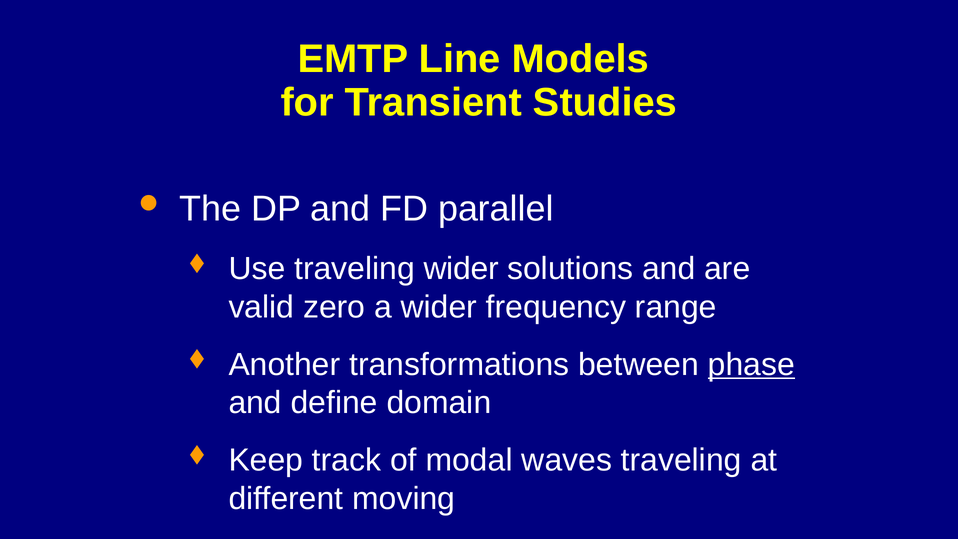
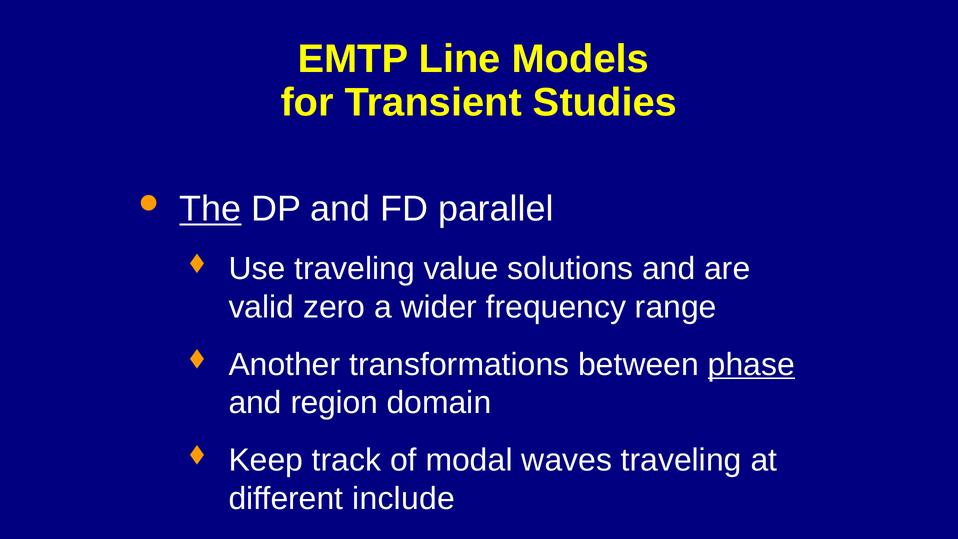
The underline: none -> present
traveling wider: wider -> value
define: define -> region
moving: moving -> include
